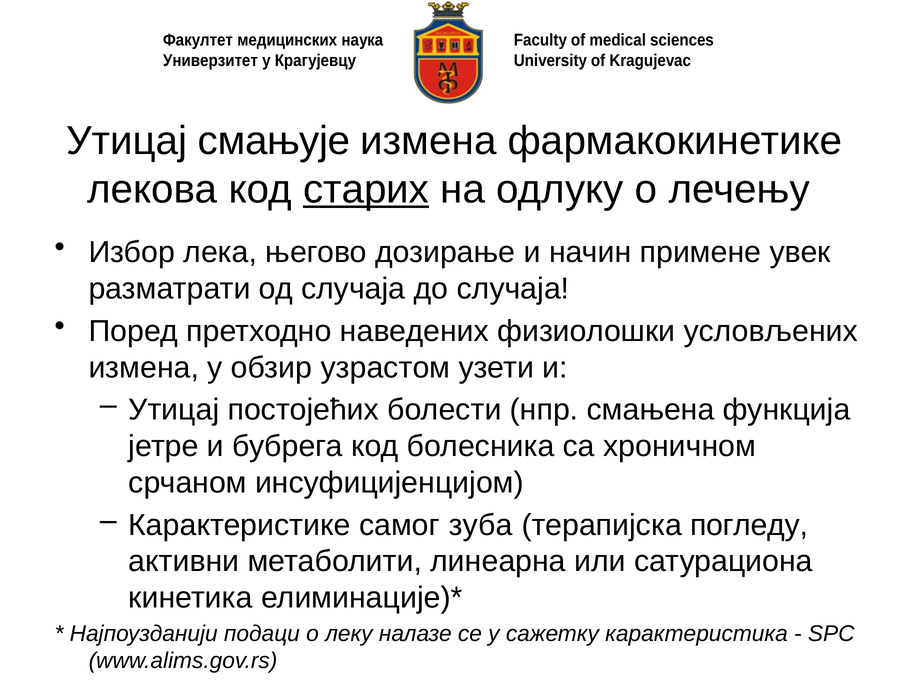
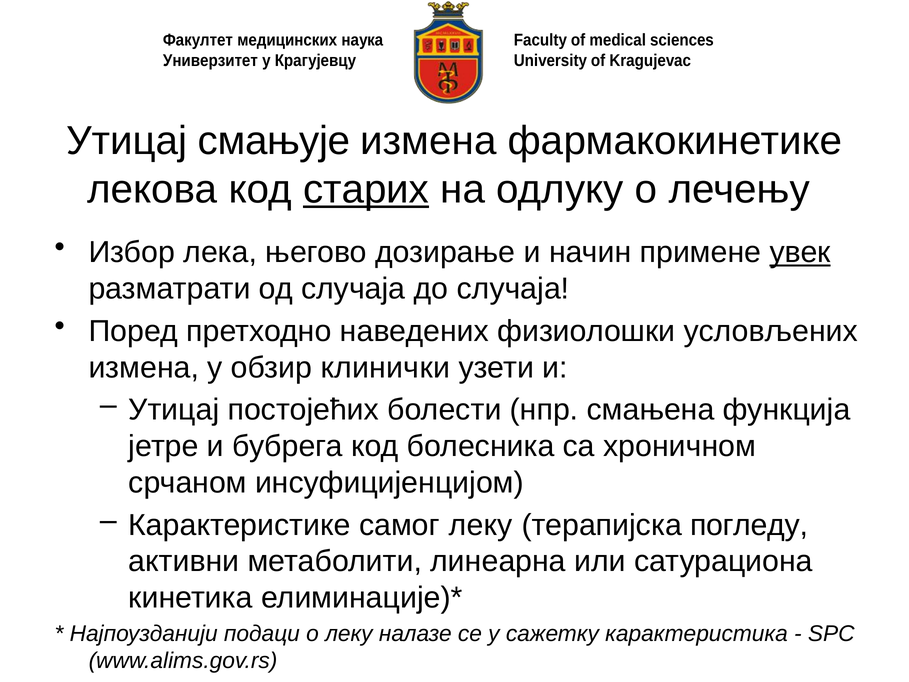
увек underline: none -> present
узрастом: узрастом -> клинички
самог зуба: зуба -> леку
